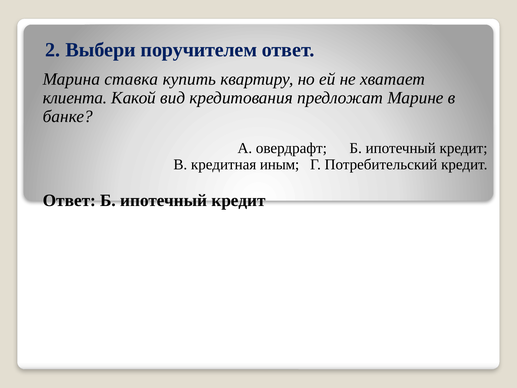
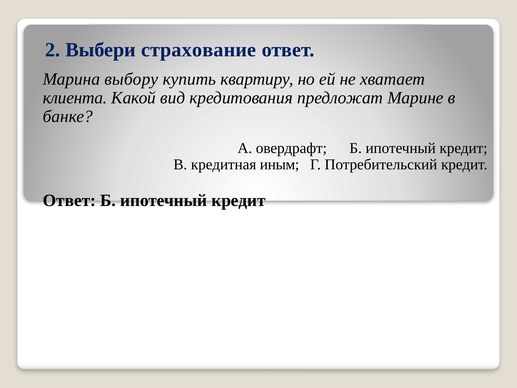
поручителем: поручителем -> страхование
ставка: ставка -> выбору
